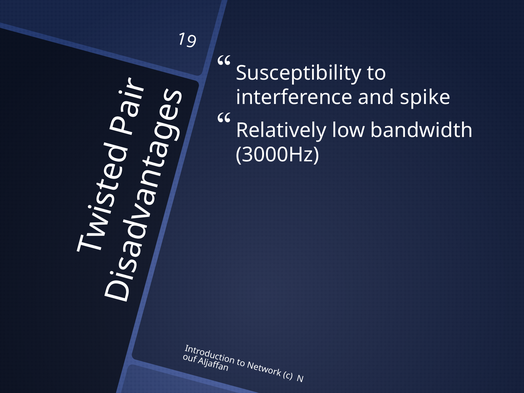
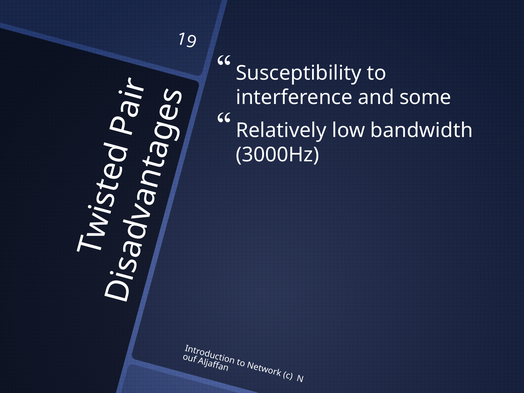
spike: spike -> some
